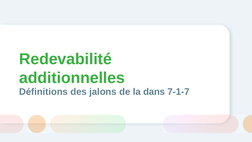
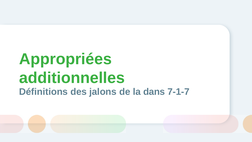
Redevabilité: Redevabilité -> Appropriées
